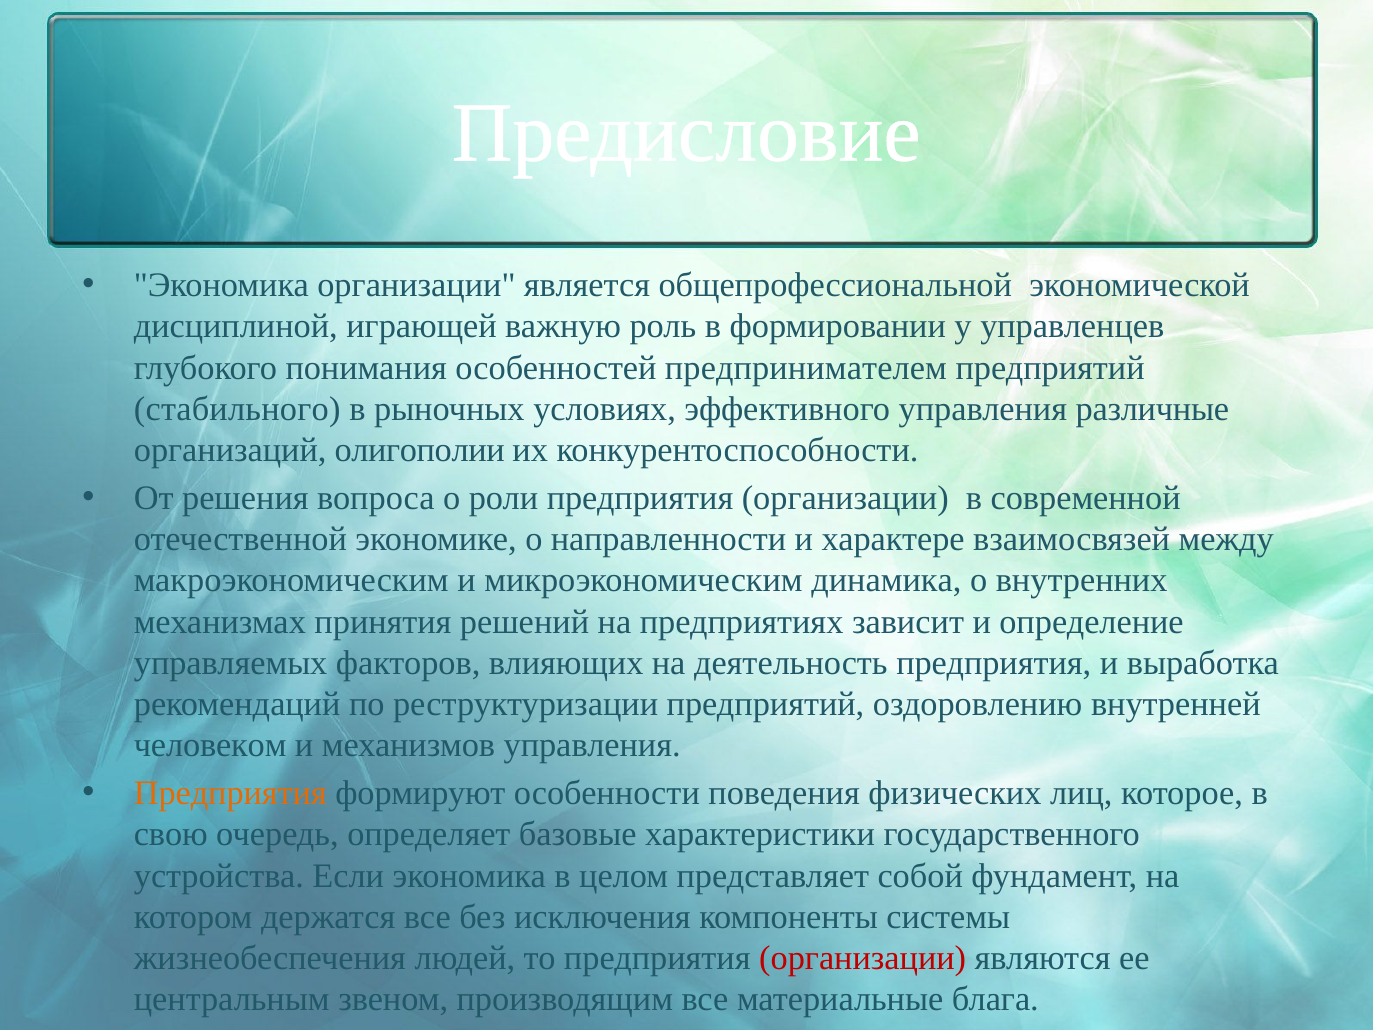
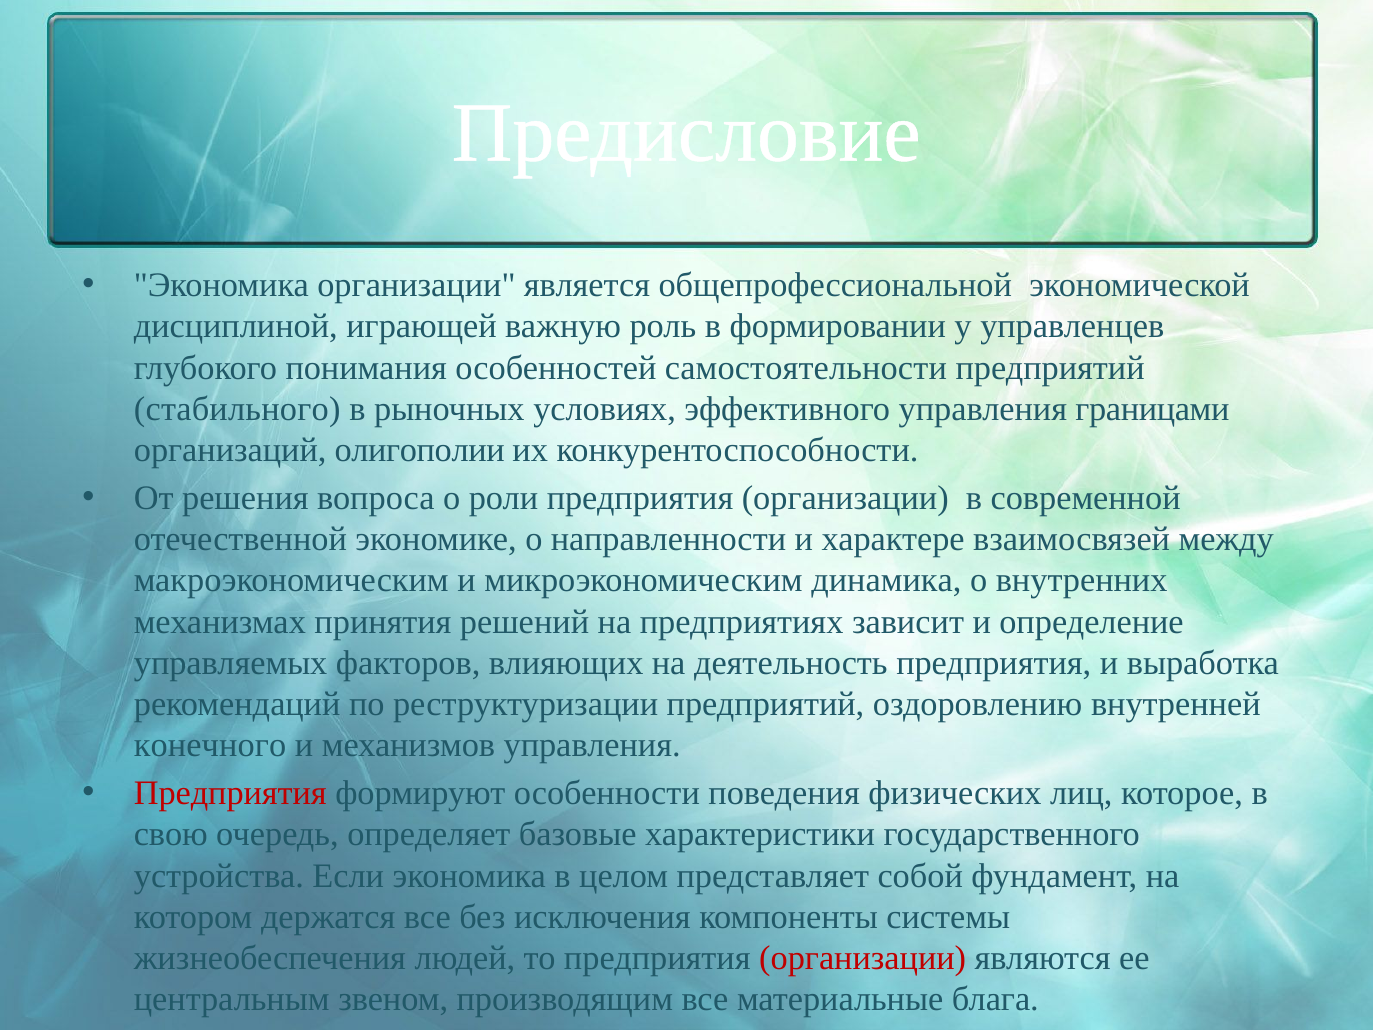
предпринимателем: предпринимателем -> самостоятельности
различные: различные -> границами
человеком: человеком -> конечного
Предприятия at (230, 793) colour: orange -> red
